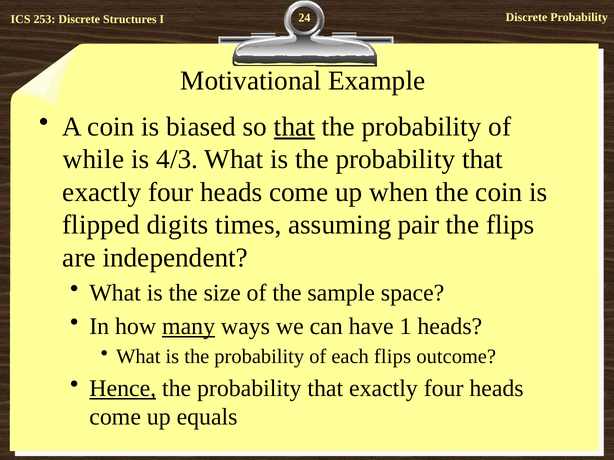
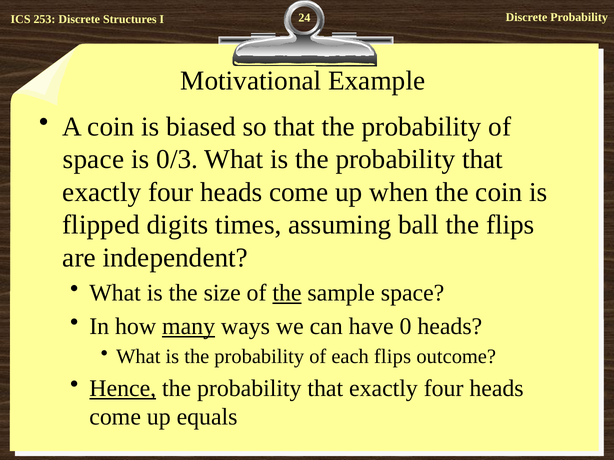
that at (294, 127) underline: present -> none
while at (93, 160): while -> space
4/3: 4/3 -> 0/3
pair: pair -> ball
the at (287, 293) underline: none -> present
1: 1 -> 0
